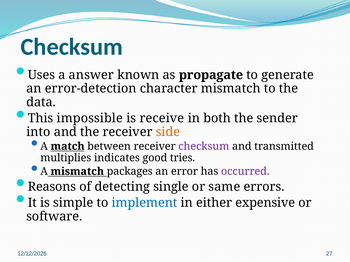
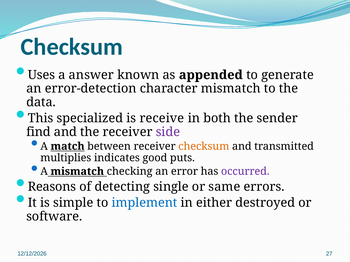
propagate: propagate -> appended
impossible: impossible -> specialized
into: into -> find
side colour: orange -> purple
checksum at (204, 147) colour: purple -> orange
tries: tries -> puts
packages: packages -> checking
expensive: expensive -> destroyed
